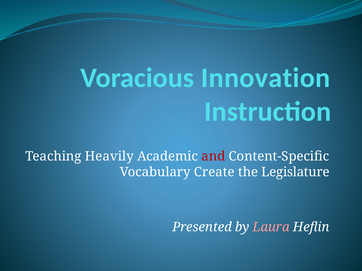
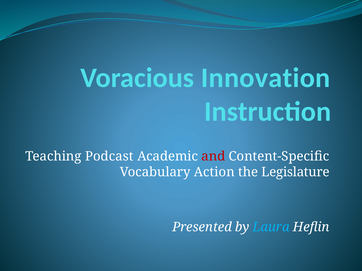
Heavily: Heavily -> Podcast
Create: Create -> Action
Laura colour: pink -> light blue
